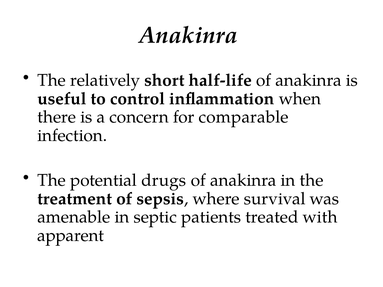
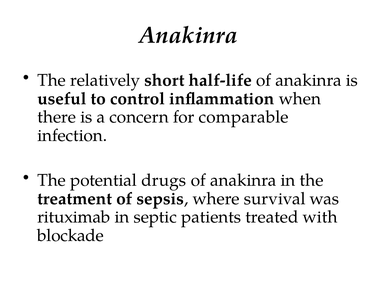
amenable: amenable -> rituximab
apparent: apparent -> blockade
